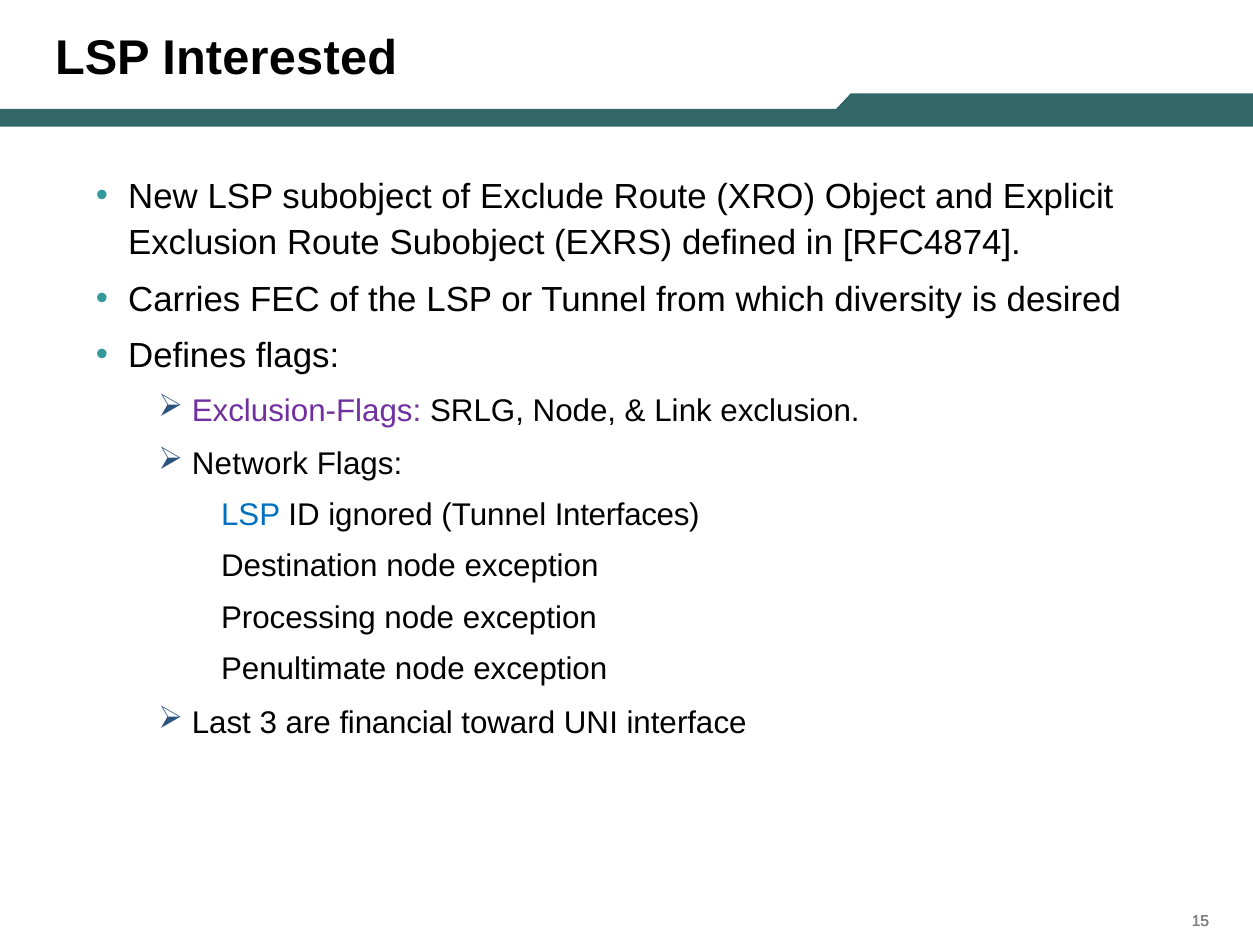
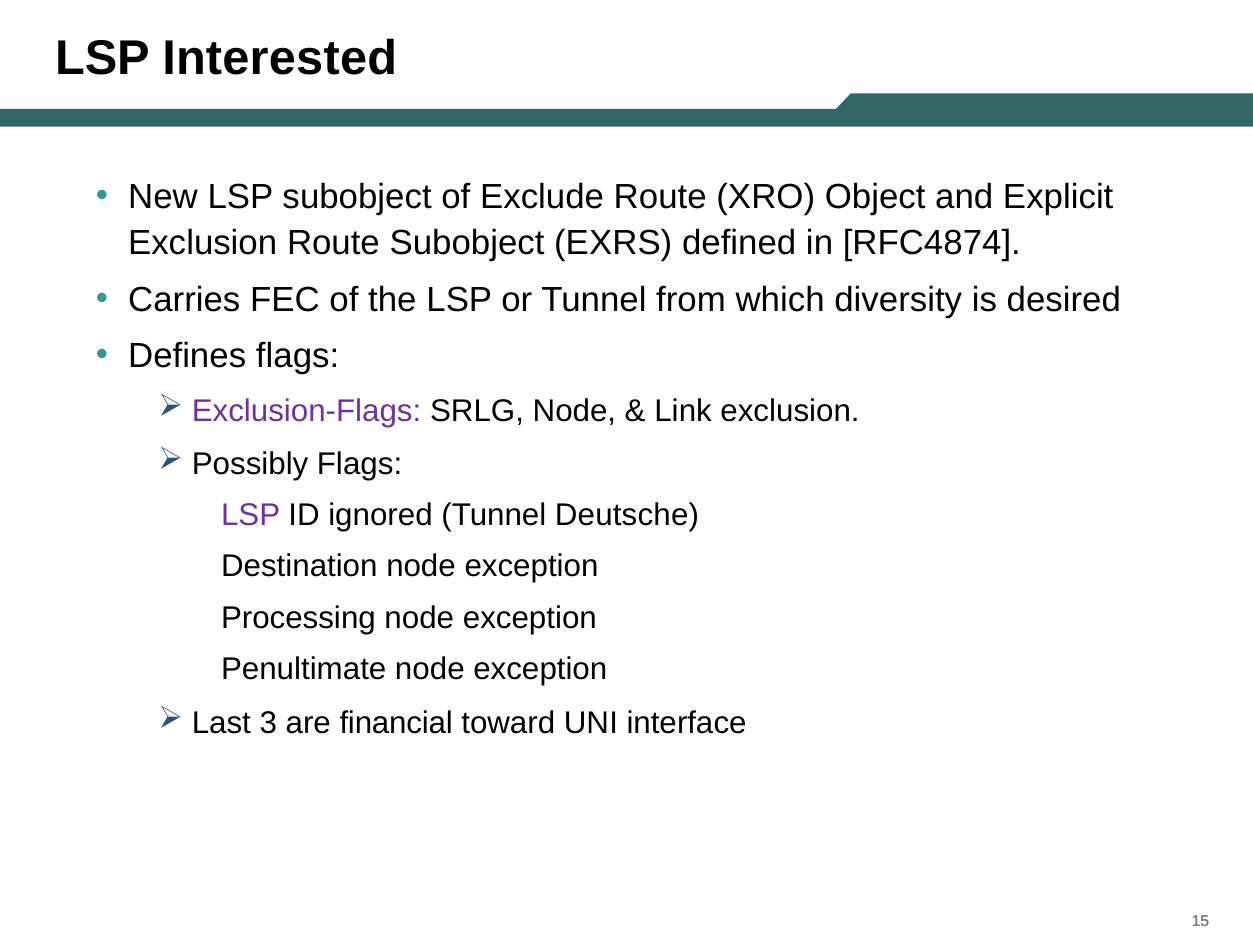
Network: Network -> Possibly
LSP at (251, 515) colour: blue -> purple
Interfaces: Interfaces -> Deutsche
